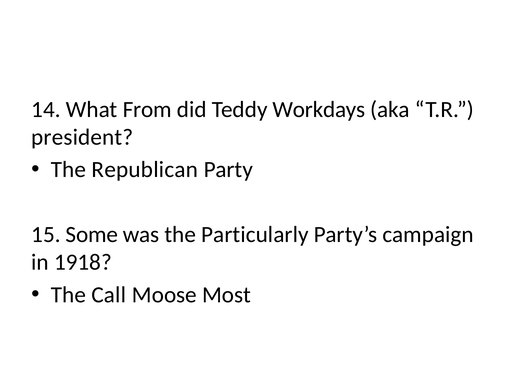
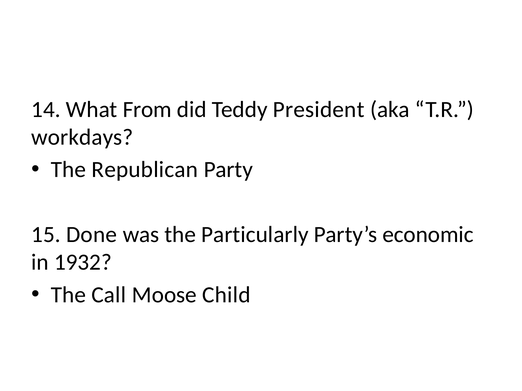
Workdays: Workdays -> President
president: president -> workdays
Some: Some -> Done
campaign: campaign -> economic
1918: 1918 -> 1932
Most: Most -> Child
